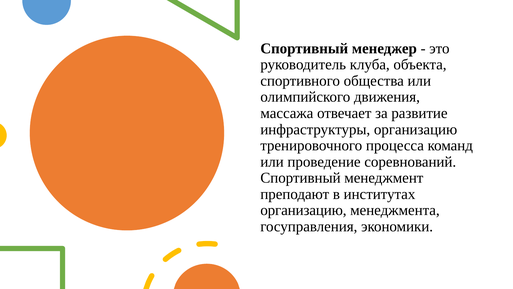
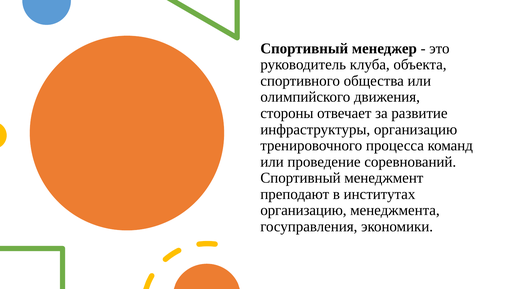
массажа: массажа -> стороны
